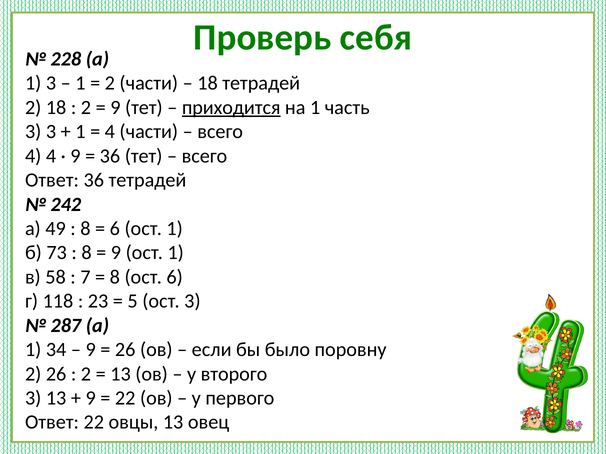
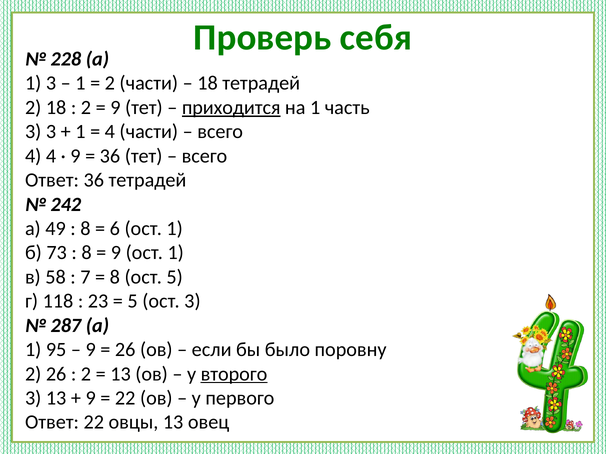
ост 6: 6 -> 5
34: 34 -> 95
второго underline: none -> present
